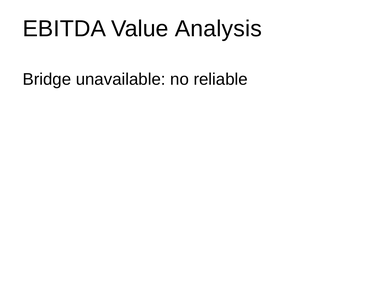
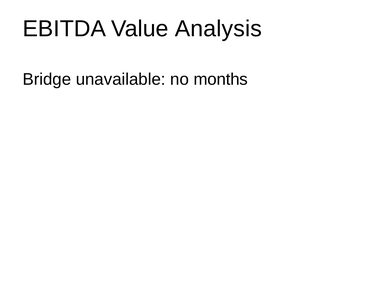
reliable: reliable -> months
